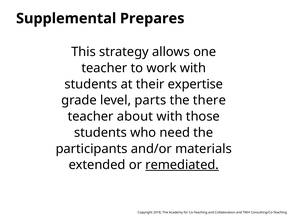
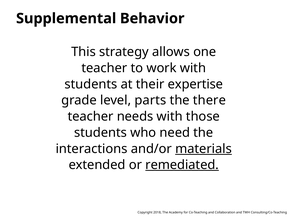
Prepares: Prepares -> Behavior
about: about -> needs
participants: participants -> interactions
materials underline: none -> present
